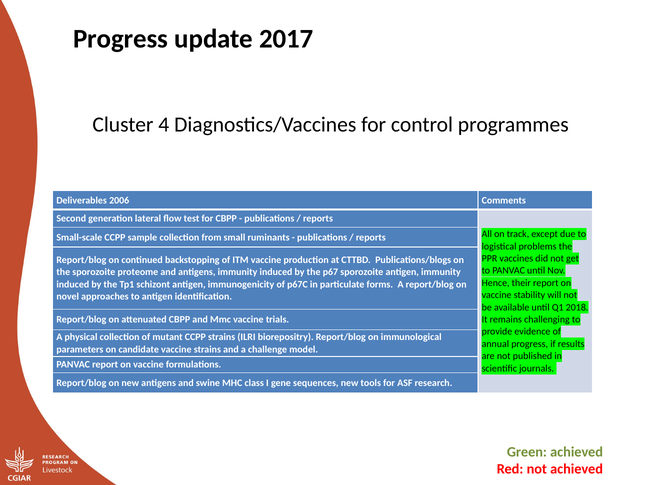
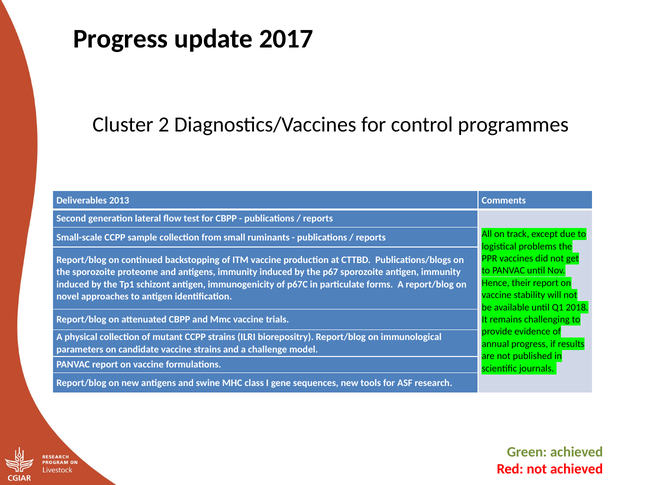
4: 4 -> 2
2006: 2006 -> 2013
